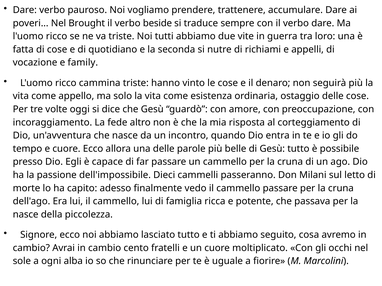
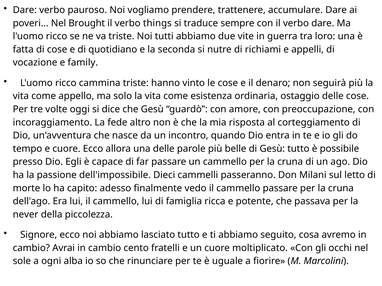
beside: beside -> things
nasce at (26, 215): nasce -> never
